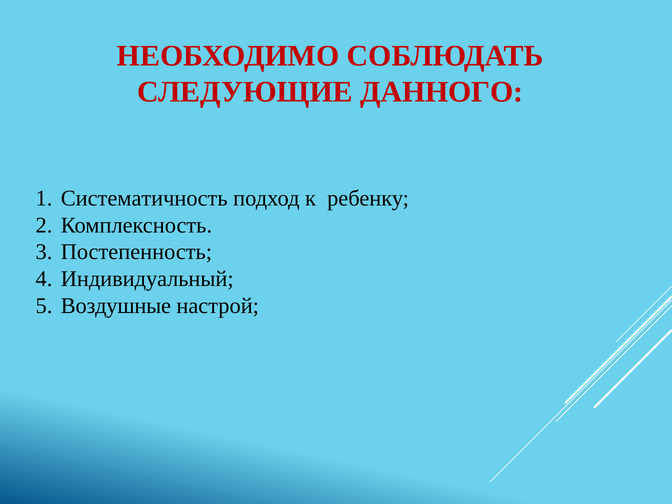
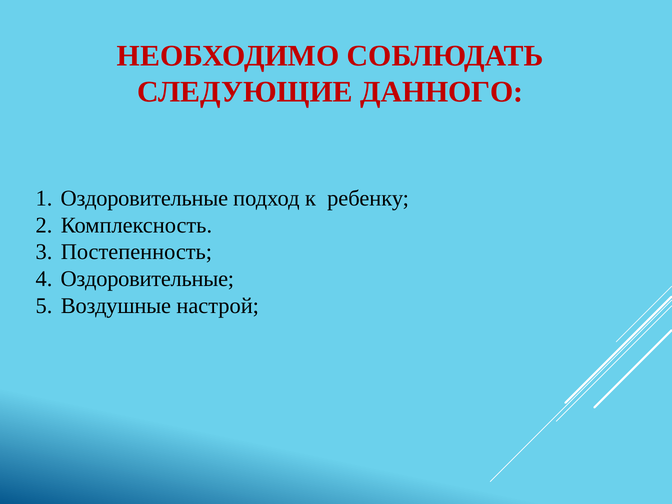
Систематичность at (144, 198): Систематичность -> Оздоровительные
Индивидуальный at (147, 279): Индивидуальный -> Оздоровительные
